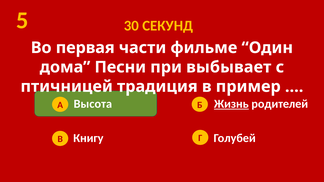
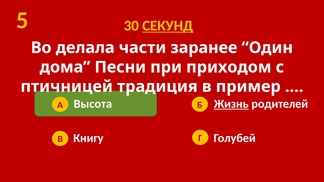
СЕКУНД underline: none -> present
первая: первая -> делала
фильме: фильме -> заранее
выбывает: выбывает -> приходом
